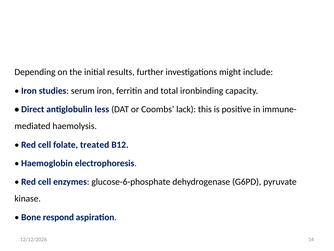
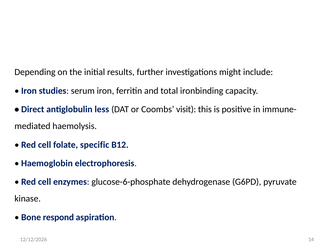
lack: lack -> visit
treated: treated -> specific
